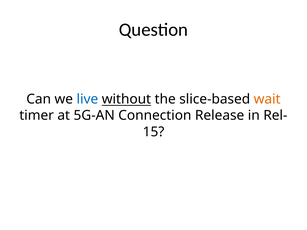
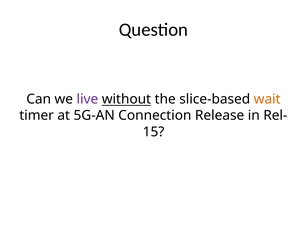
live colour: blue -> purple
